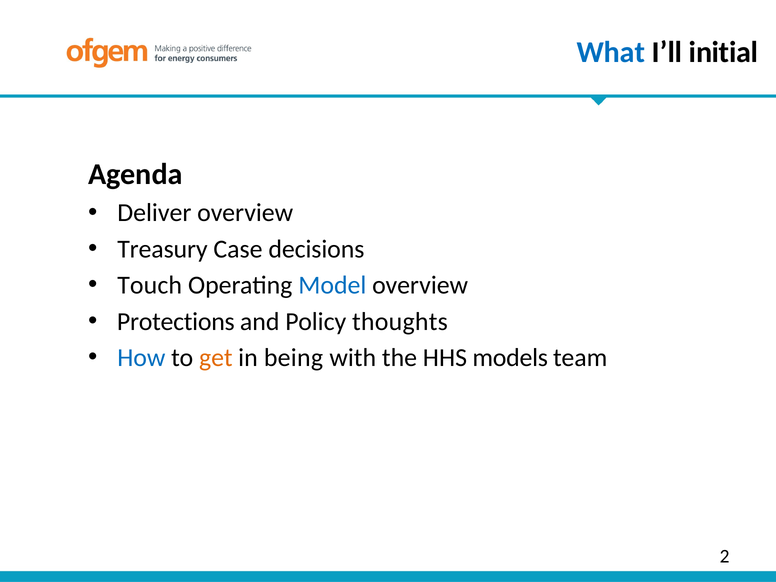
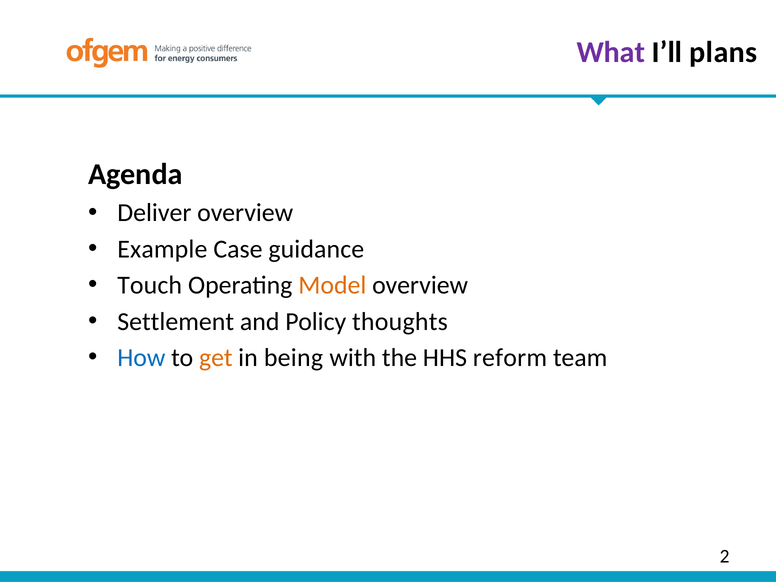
What colour: blue -> purple
initial: initial -> plans
Treasury: Treasury -> Example
decisions: decisions -> guidance
Model colour: blue -> orange
Protections: Protections -> Settlement
models: models -> reform
